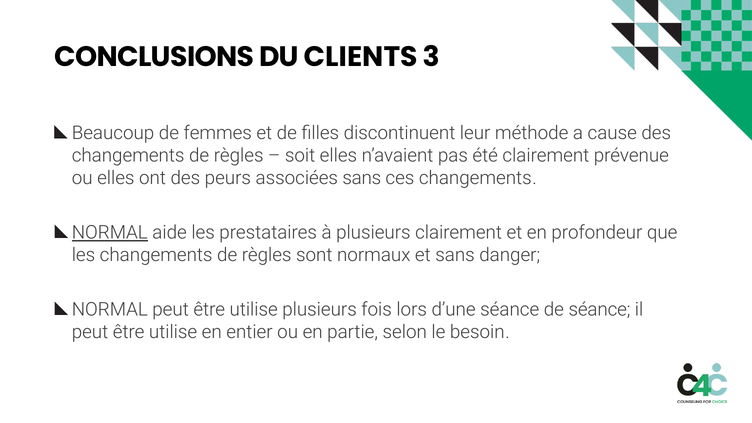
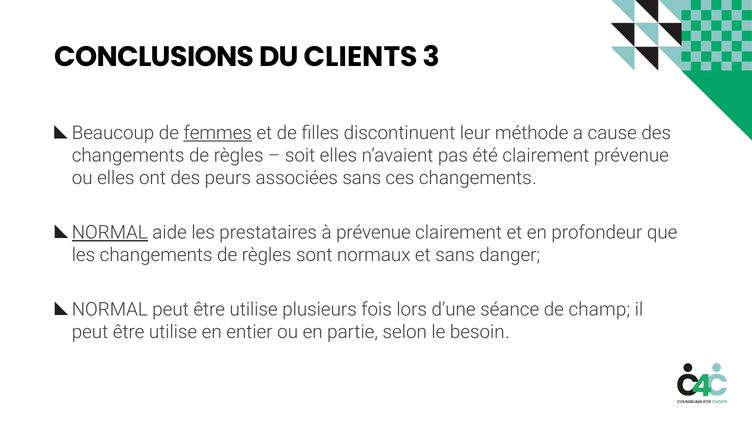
femmes underline: none -> present
à plusieurs: plusieurs -> prévenue
de séance: séance -> champ
